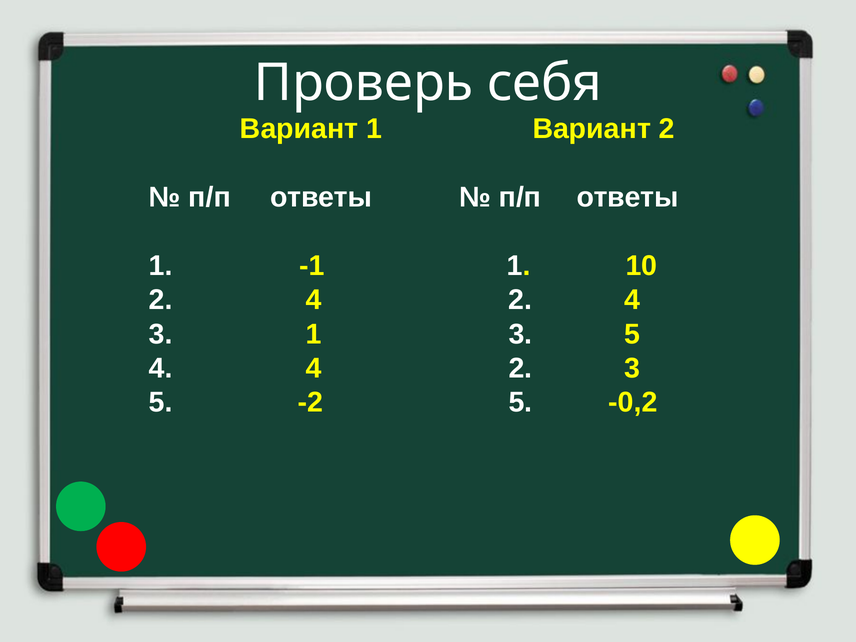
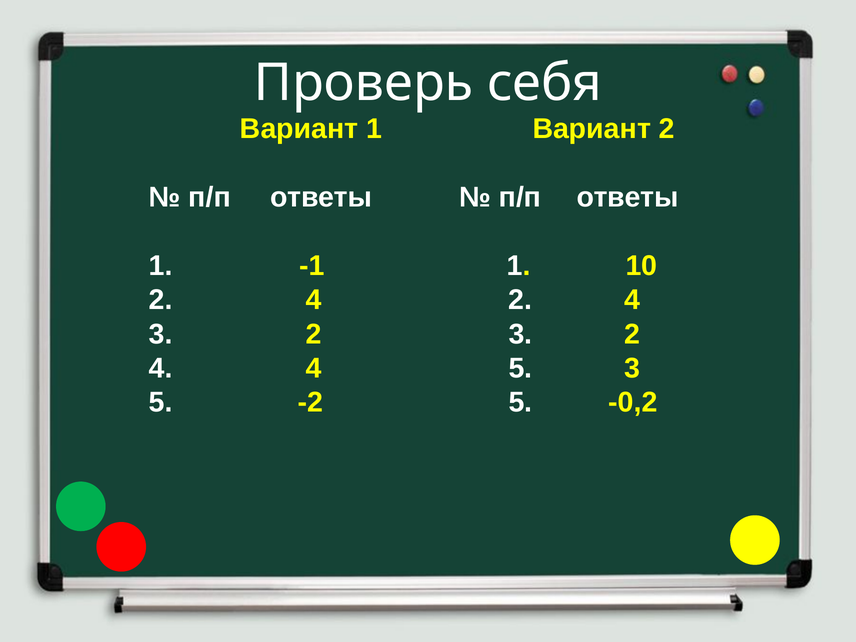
1 at (314, 334): 1 -> 2
5 at (632, 334): 5 -> 2
4 4 2: 2 -> 5
